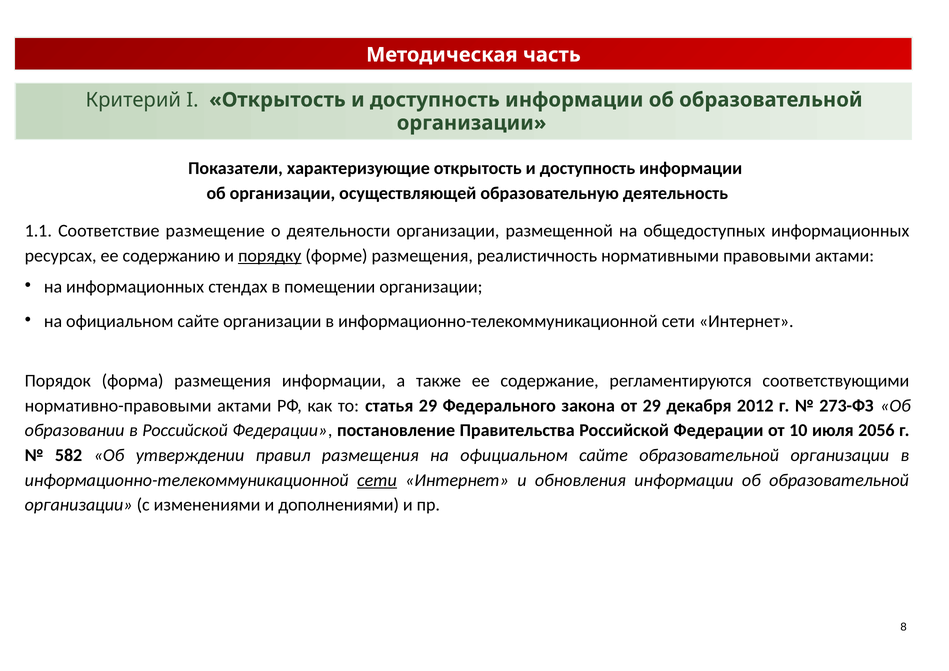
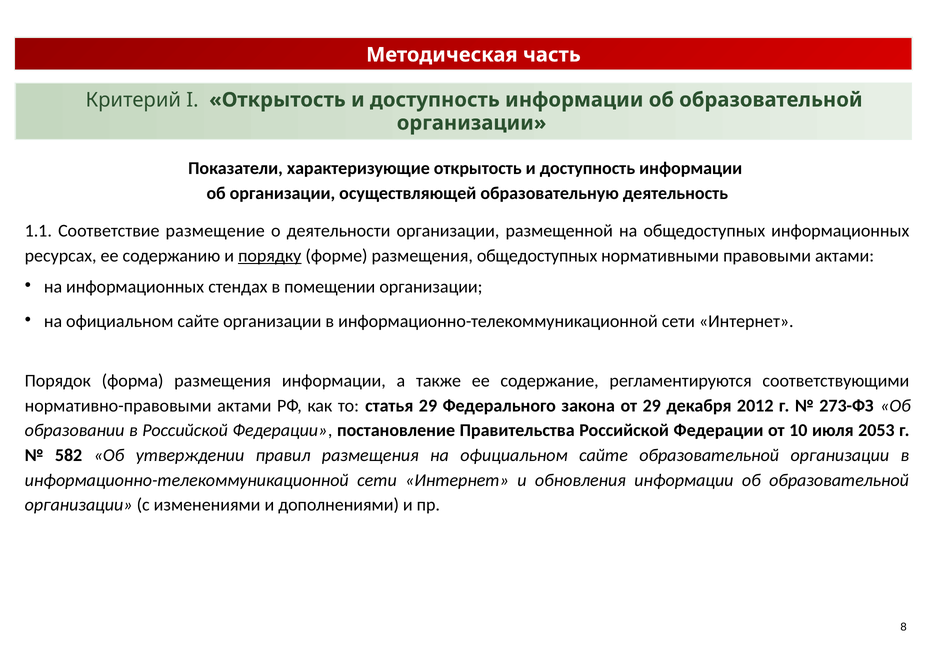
размещения реалистичность: реалистичность -> общедоступных
2056: 2056 -> 2053
сети at (377, 480) underline: present -> none
